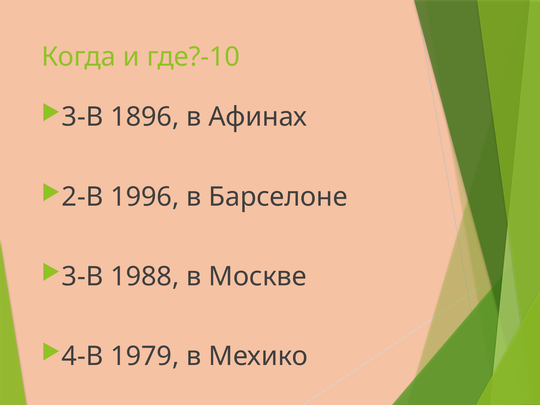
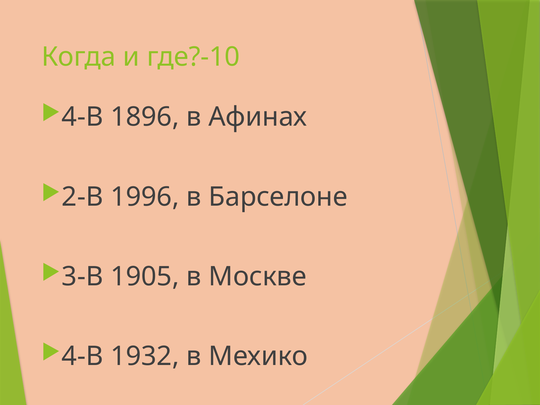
3-В at (82, 117): 3-В -> 4-В
1988: 1988 -> 1905
1979: 1979 -> 1932
